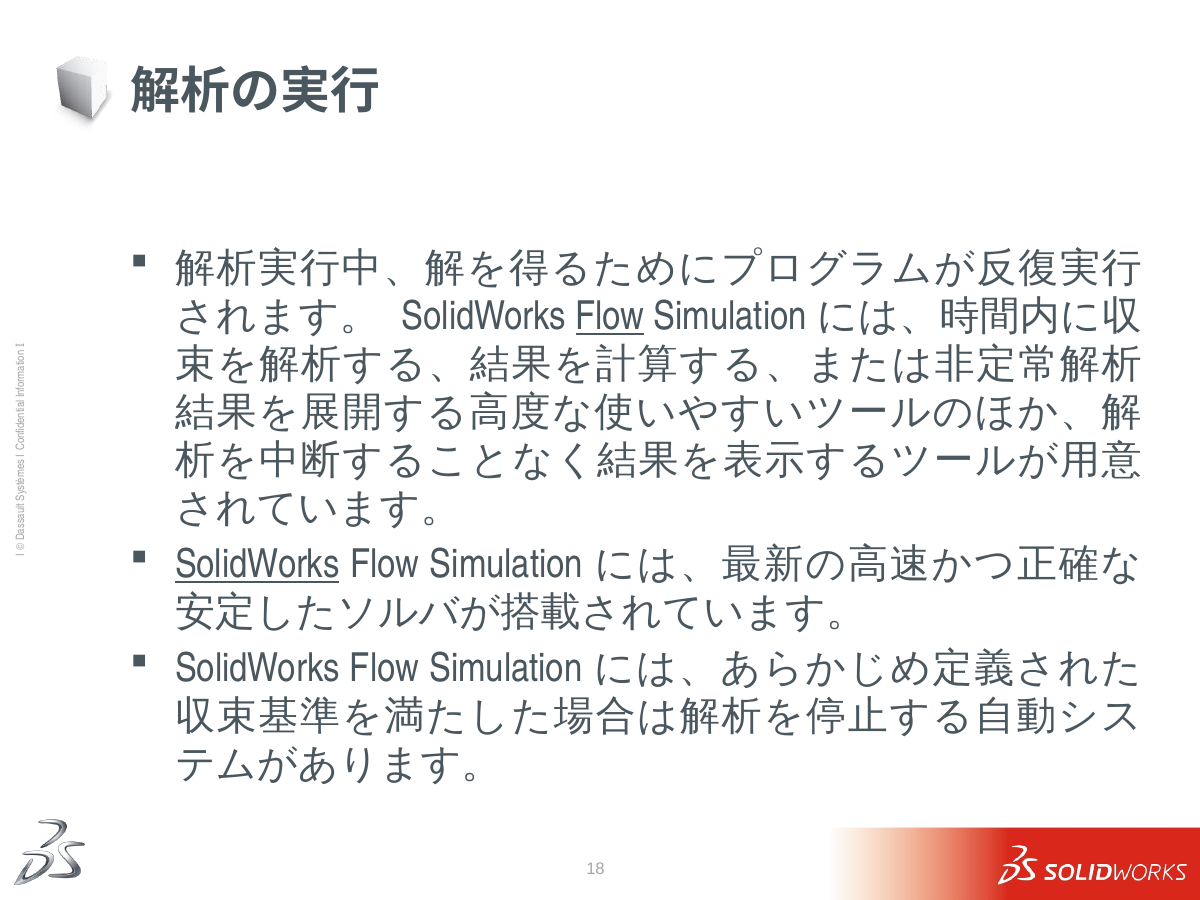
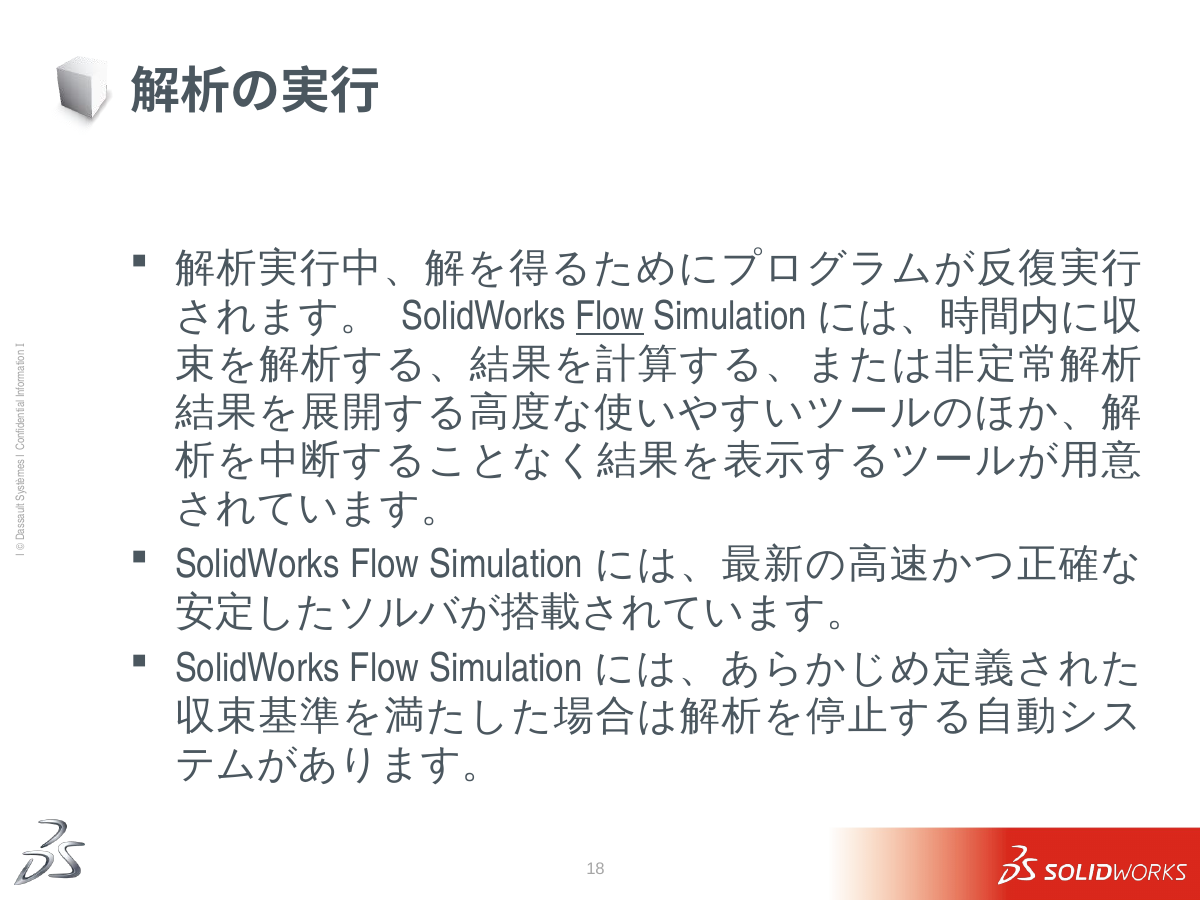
SolidWorks at (257, 565) underline: present -> none
